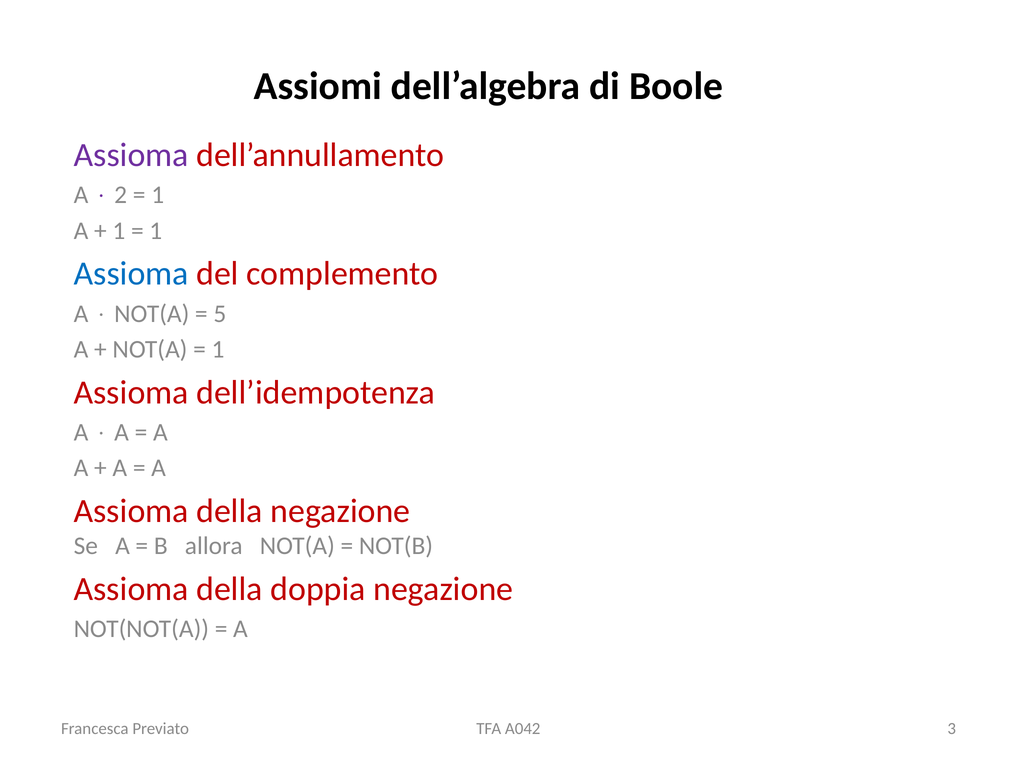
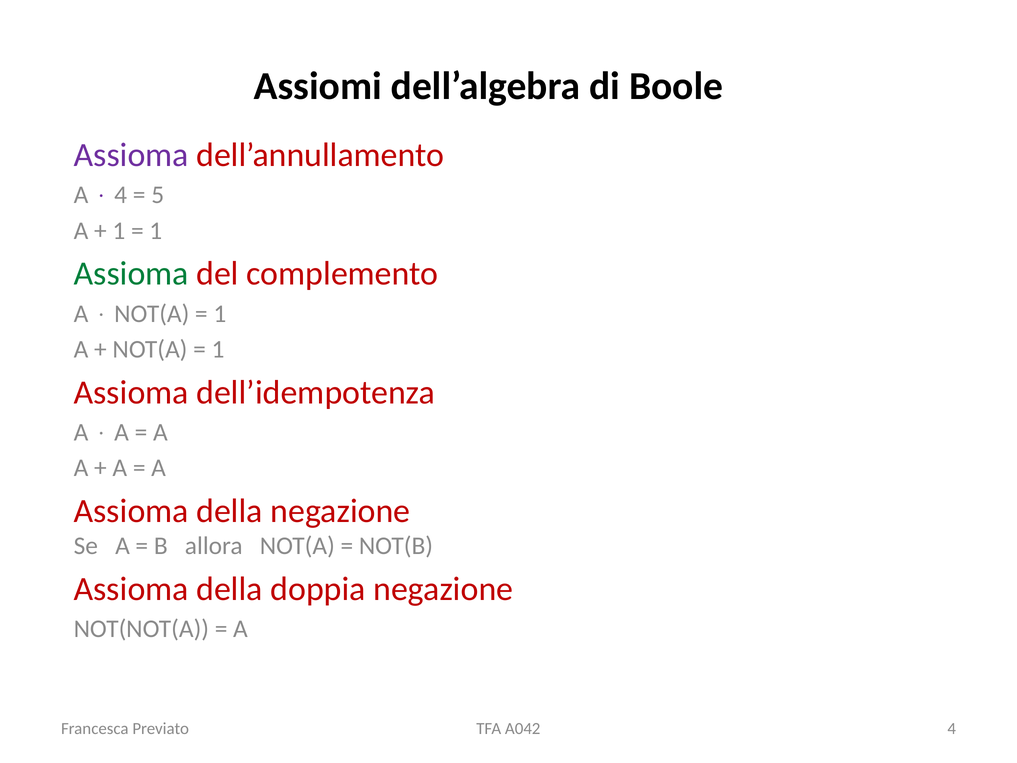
2 at (121, 195): 2 -> 4
1 at (158, 195): 1 -> 5
Assioma at (131, 274) colour: blue -> green
5 at (220, 314): 5 -> 1
A042 3: 3 -> 4
